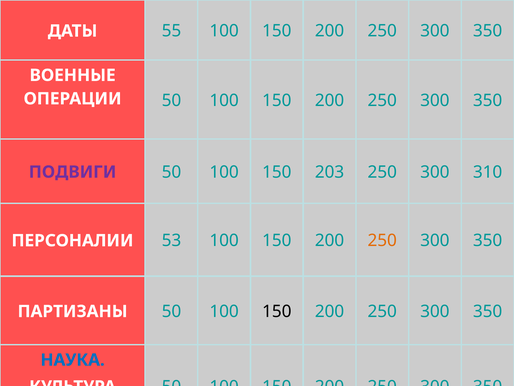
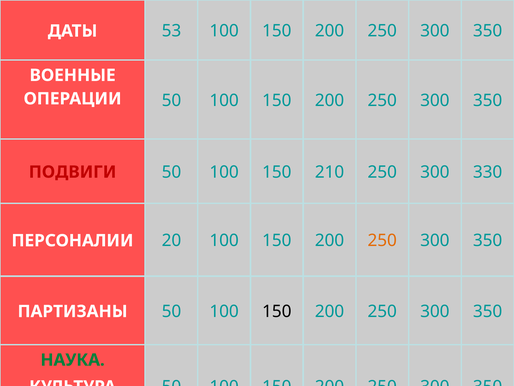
55: 55 -> 53
ПОДВИГИ colour: purple -> red
203: 203 -> 210
310: 310 -> 330
53: 53 -> 20
НАУКА colour: blue -> green
